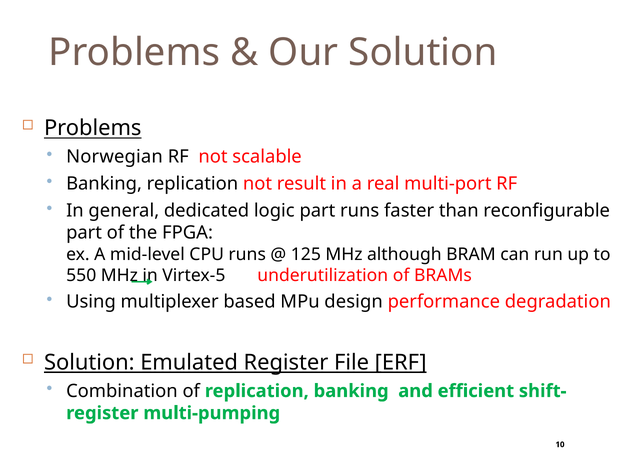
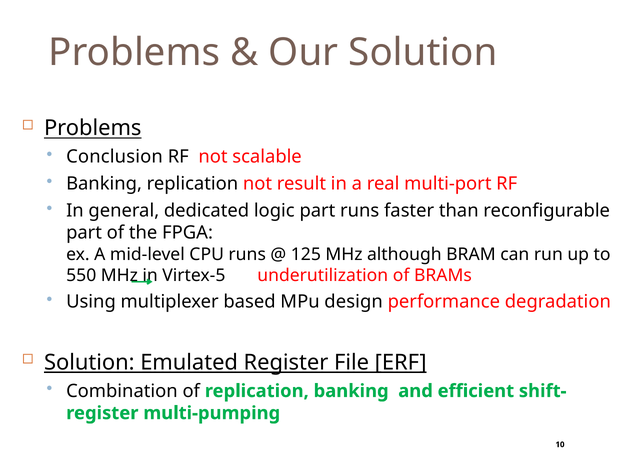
Norwegian: Norwegian -> Conclusion
